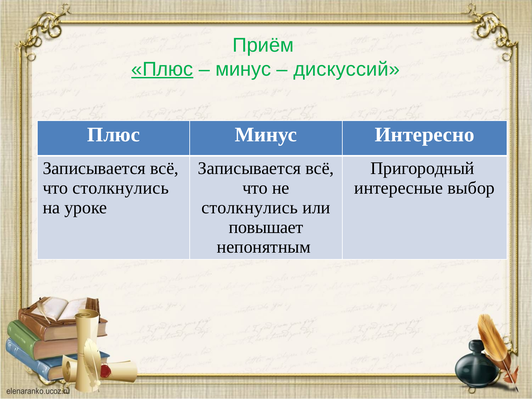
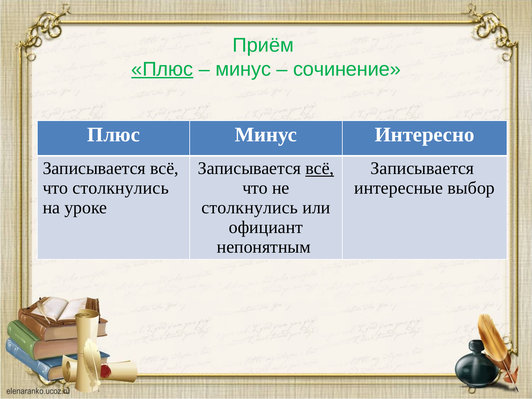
дискуссий: дискуссий -> сочинение
всё at (320, 168) underline: none -> present
Пригородный at (422, 168): Пригородный -> Записывается
повышает: повышает -> официант
